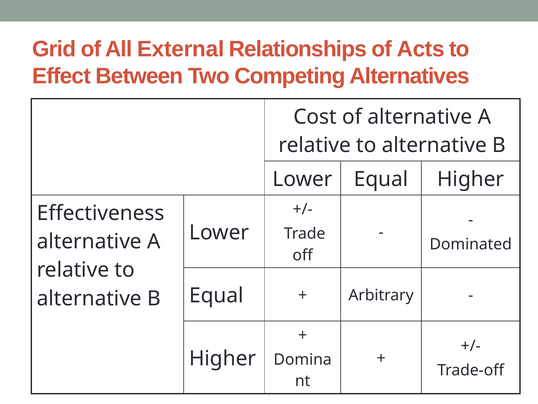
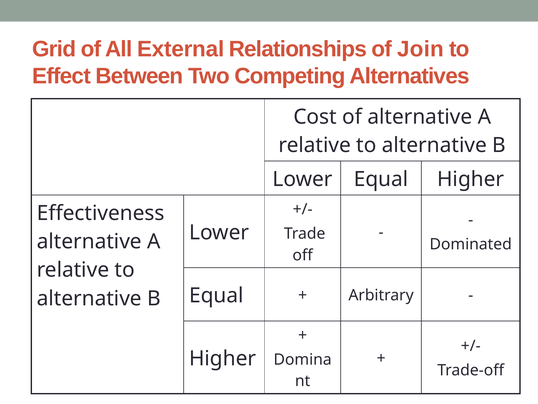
Acts: Acts -> Join
